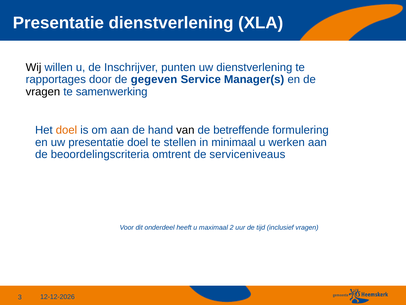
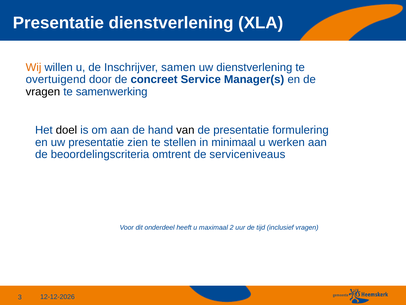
Wij colour: black -> orange
punten: punten -> samen
rapportages: rapportages -> overtuigend
gegeven: gegeven -> concreet
doel at (66, 130) colour: orange -> black
de betreffende: betreffende -> presentatie
presentatie doel: doel -> zien
